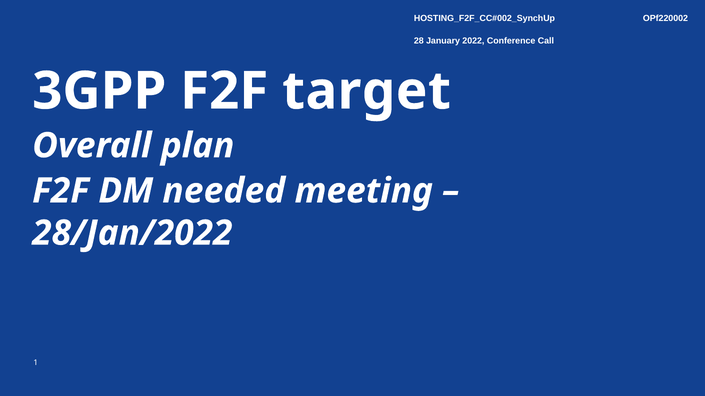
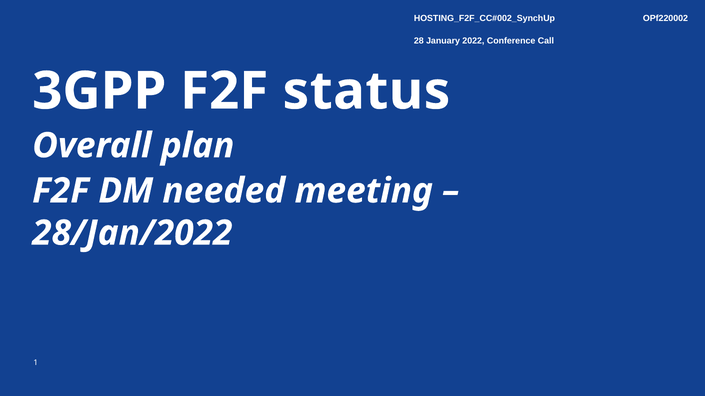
target: target -> status
